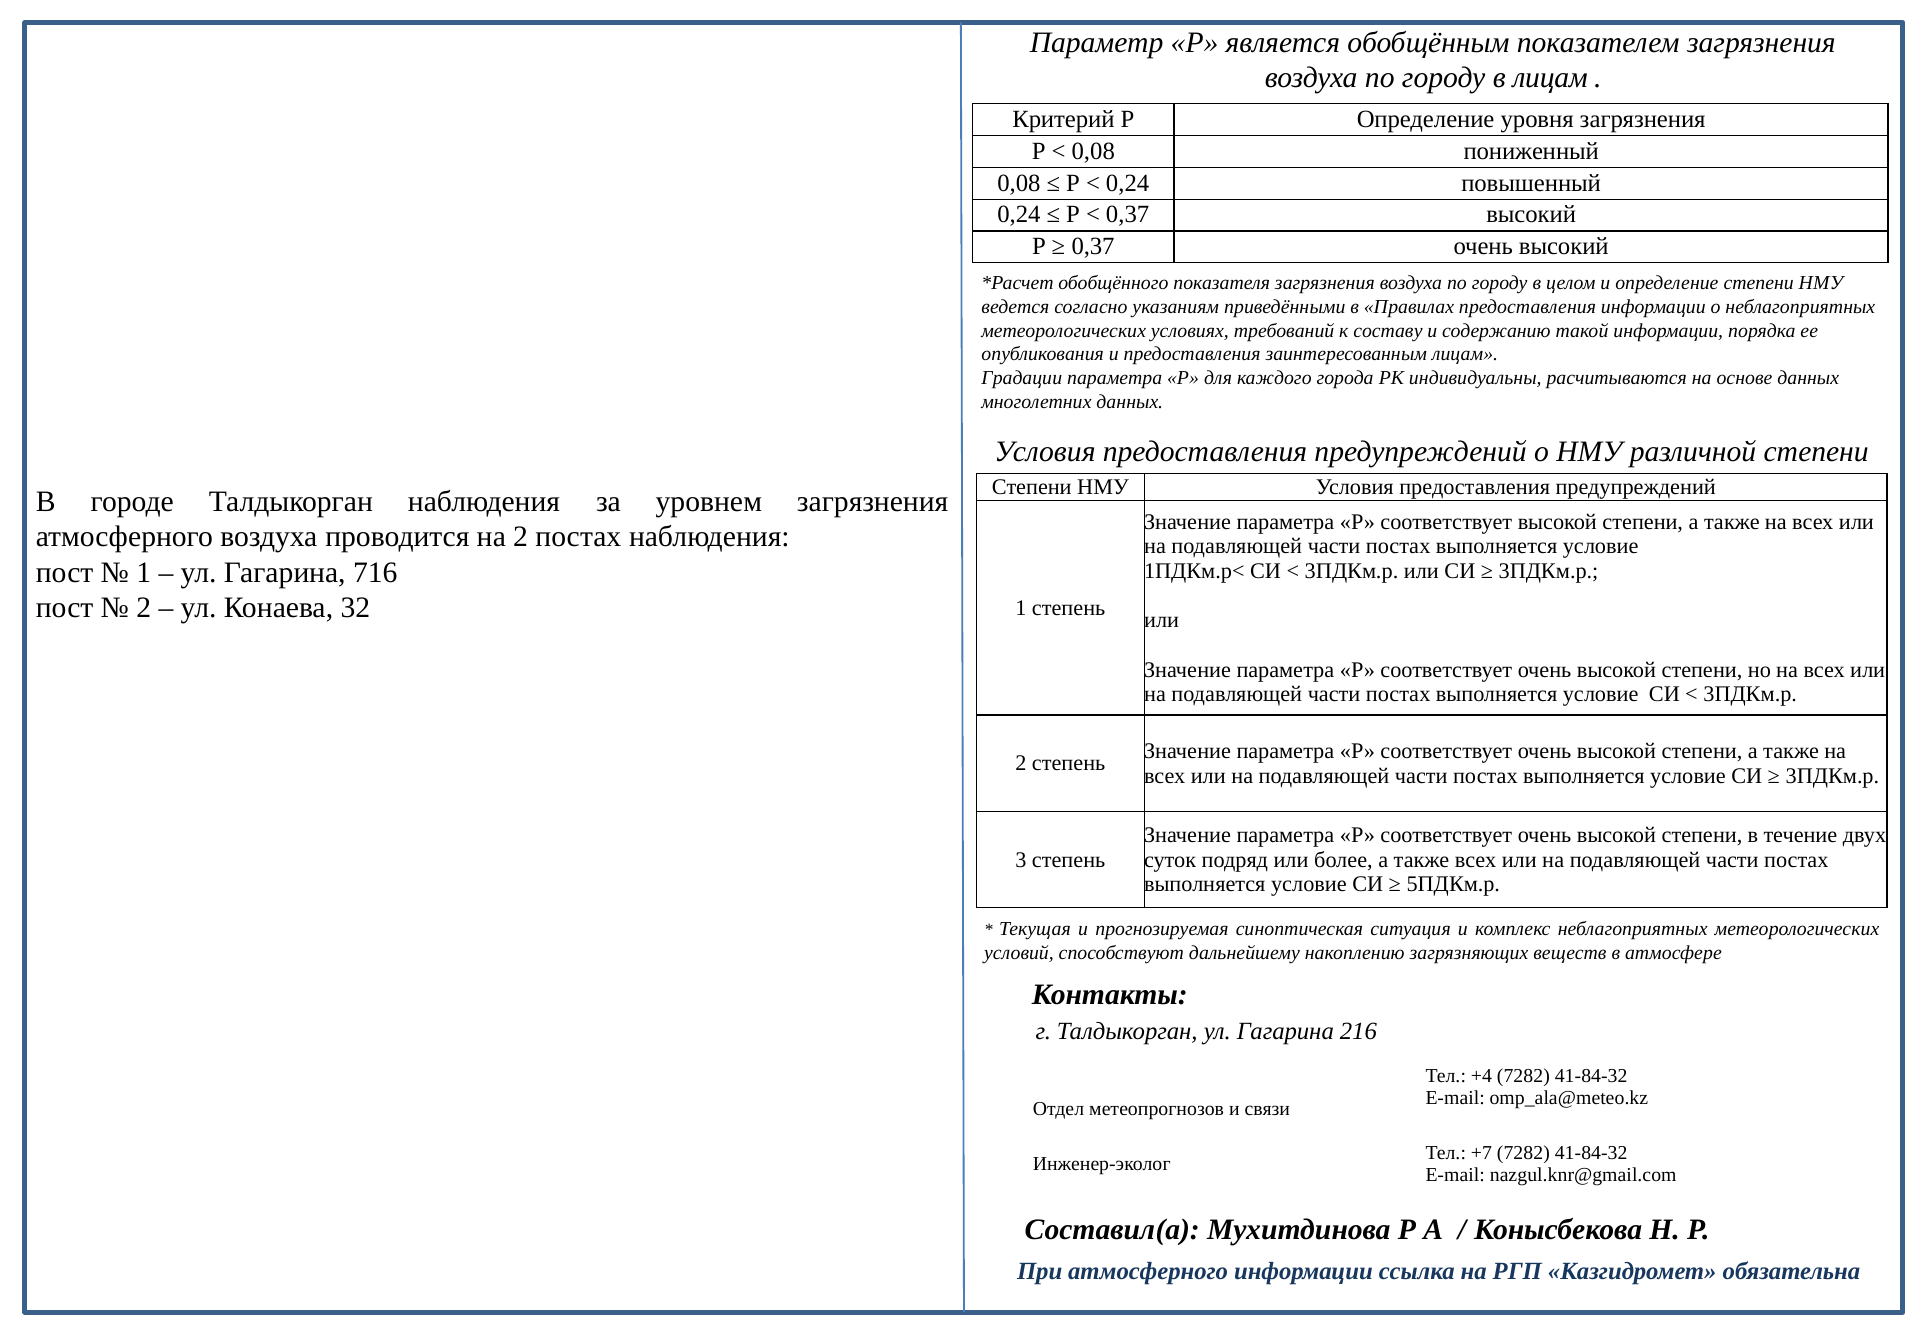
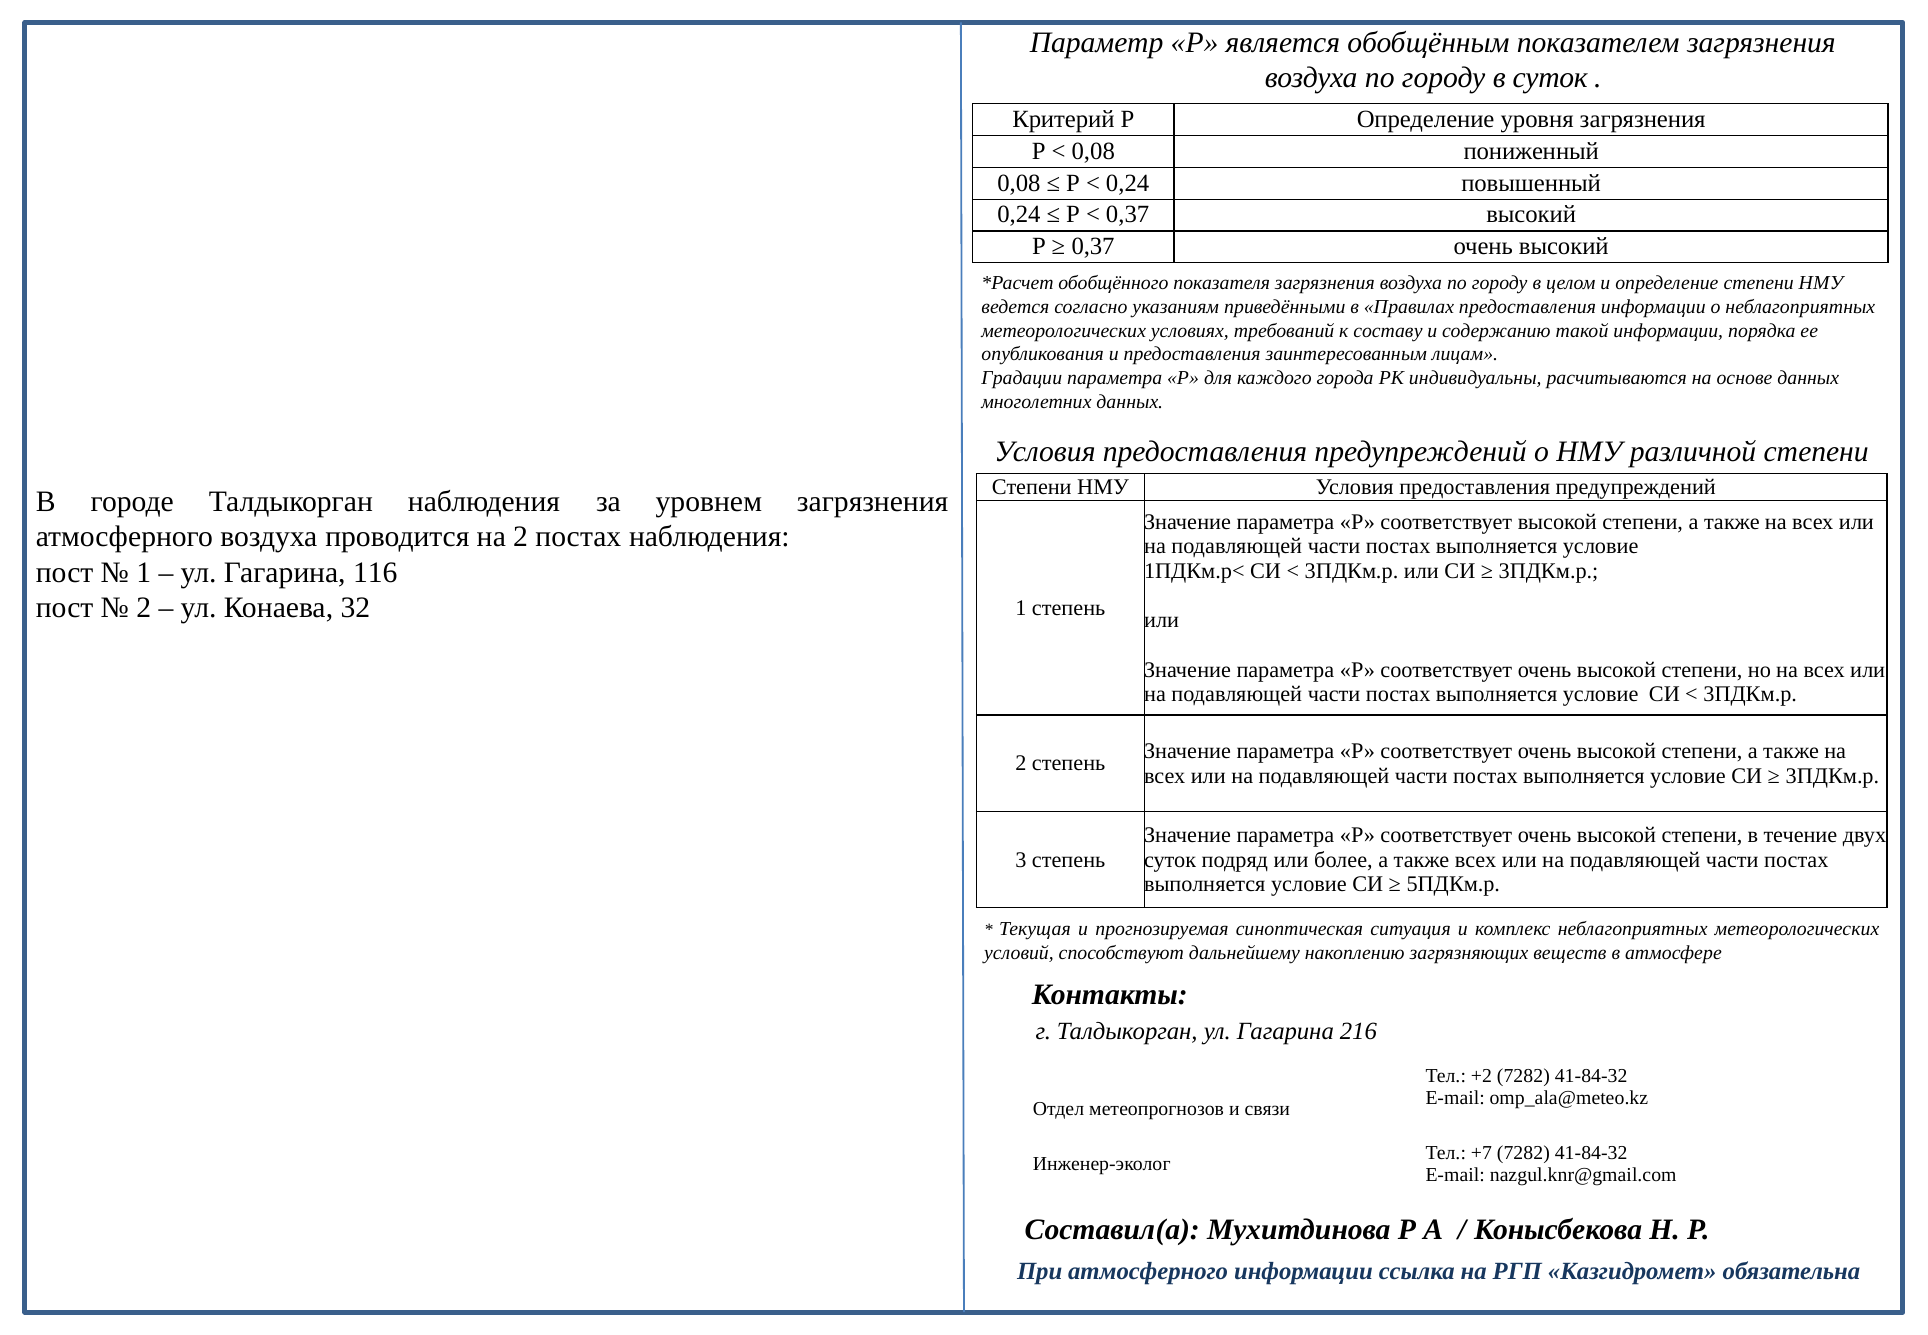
в лицам: лицам -> суток
716: 716 -> 116
+4: +4 -> +2
